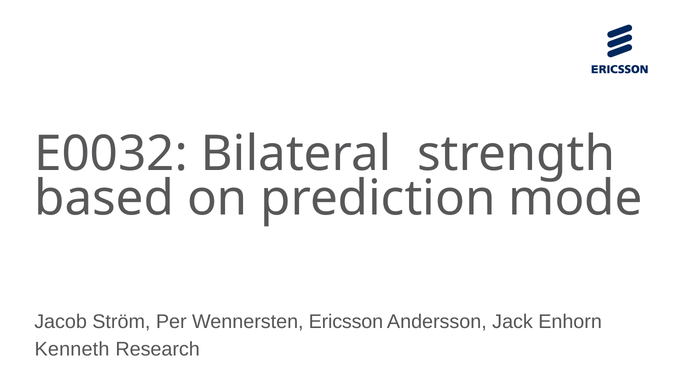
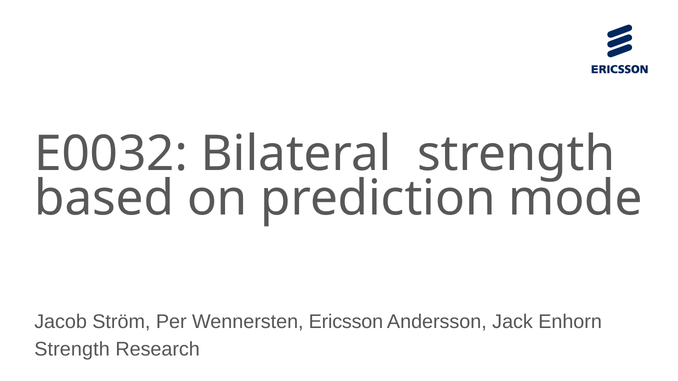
Kenneth at (72, 350): Kenneth -> Strength
